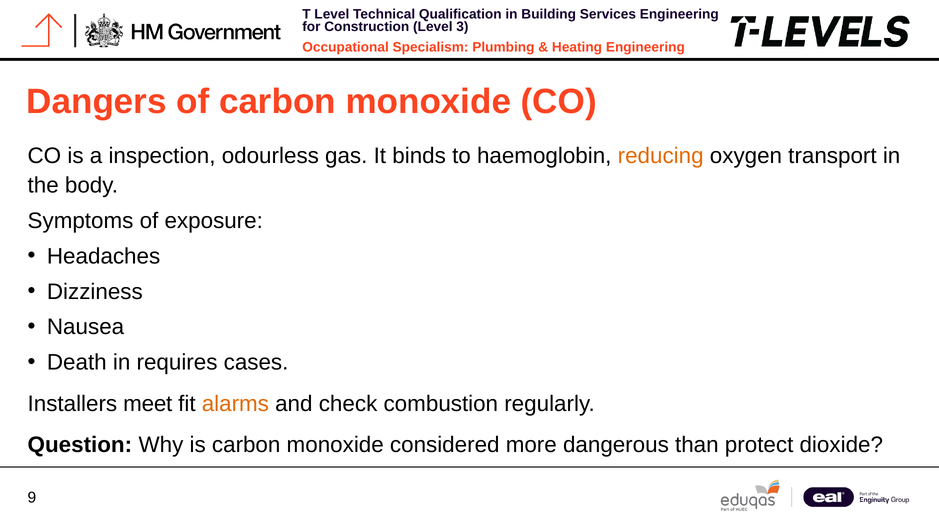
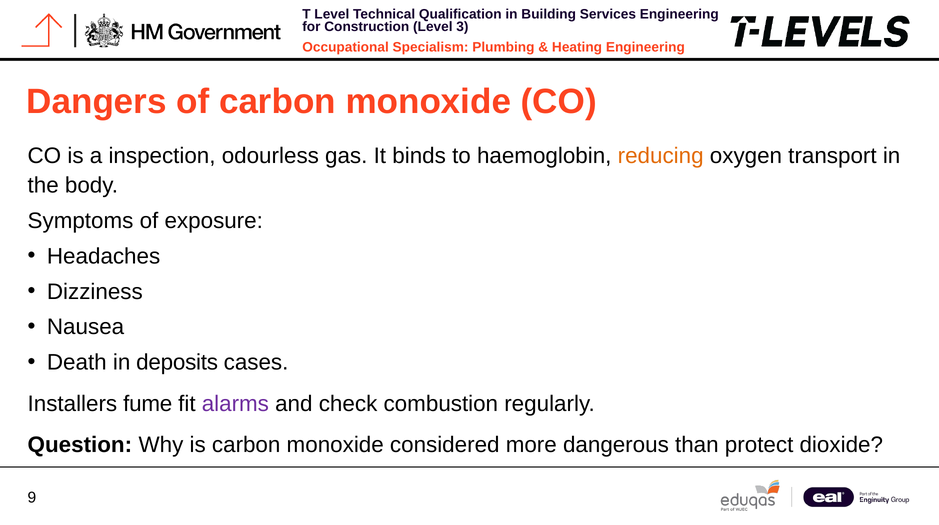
requires: requires -> deposits
meet: meet -> fume
alarms colour: orange -> purple
